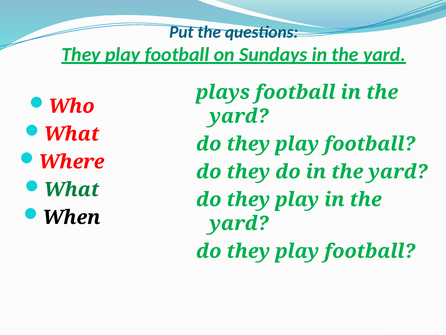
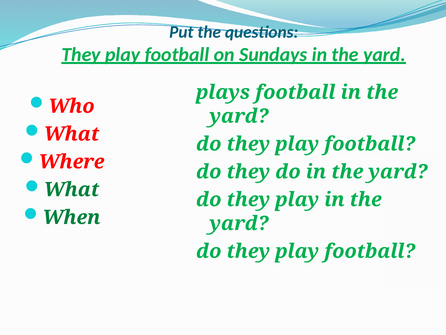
When colour: black -> green
